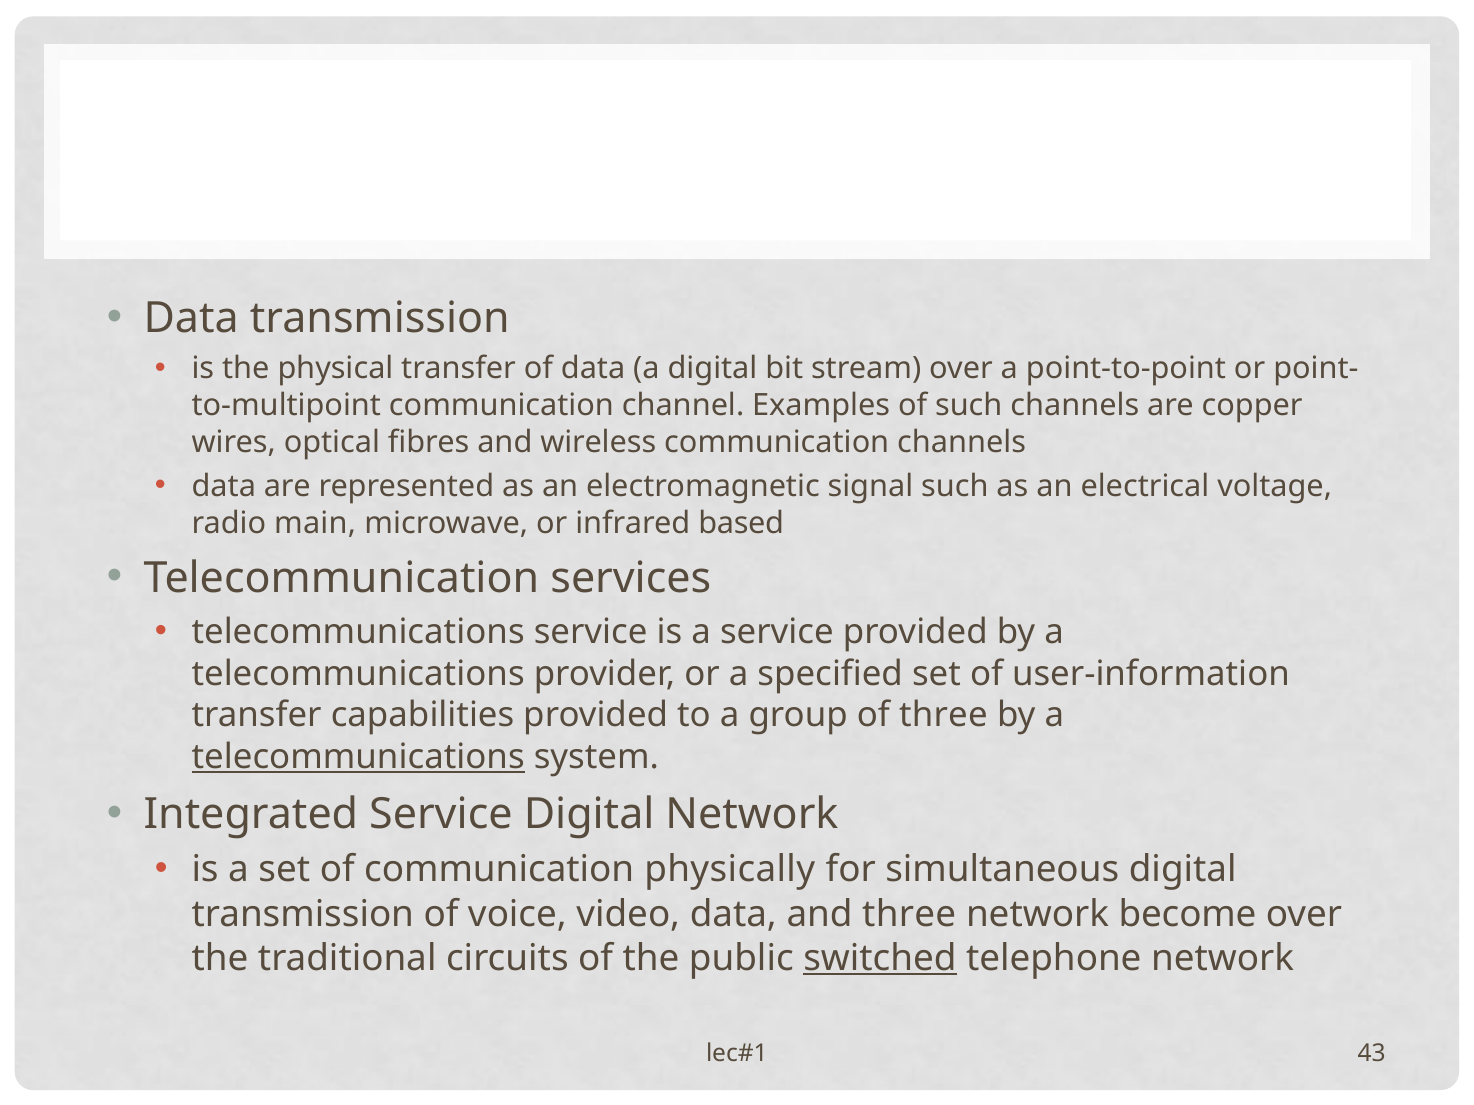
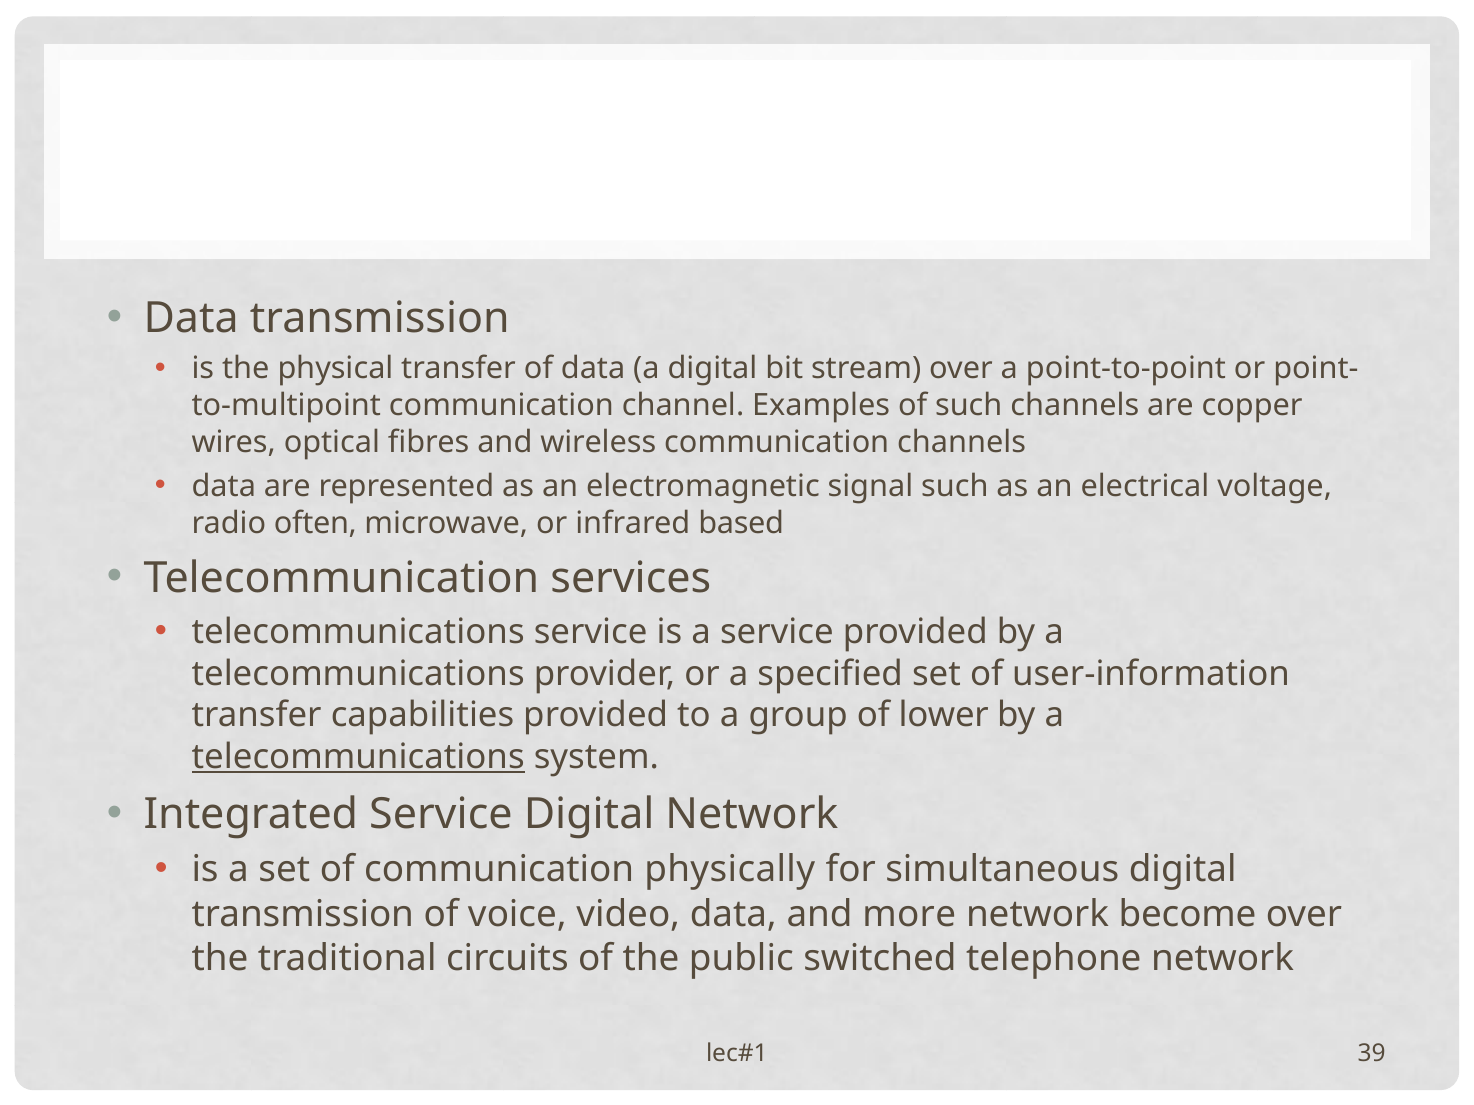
main: main -> often
of three: three -> lower
and three: three -> more
switched underline: present -> none
43: 43 -> 39
